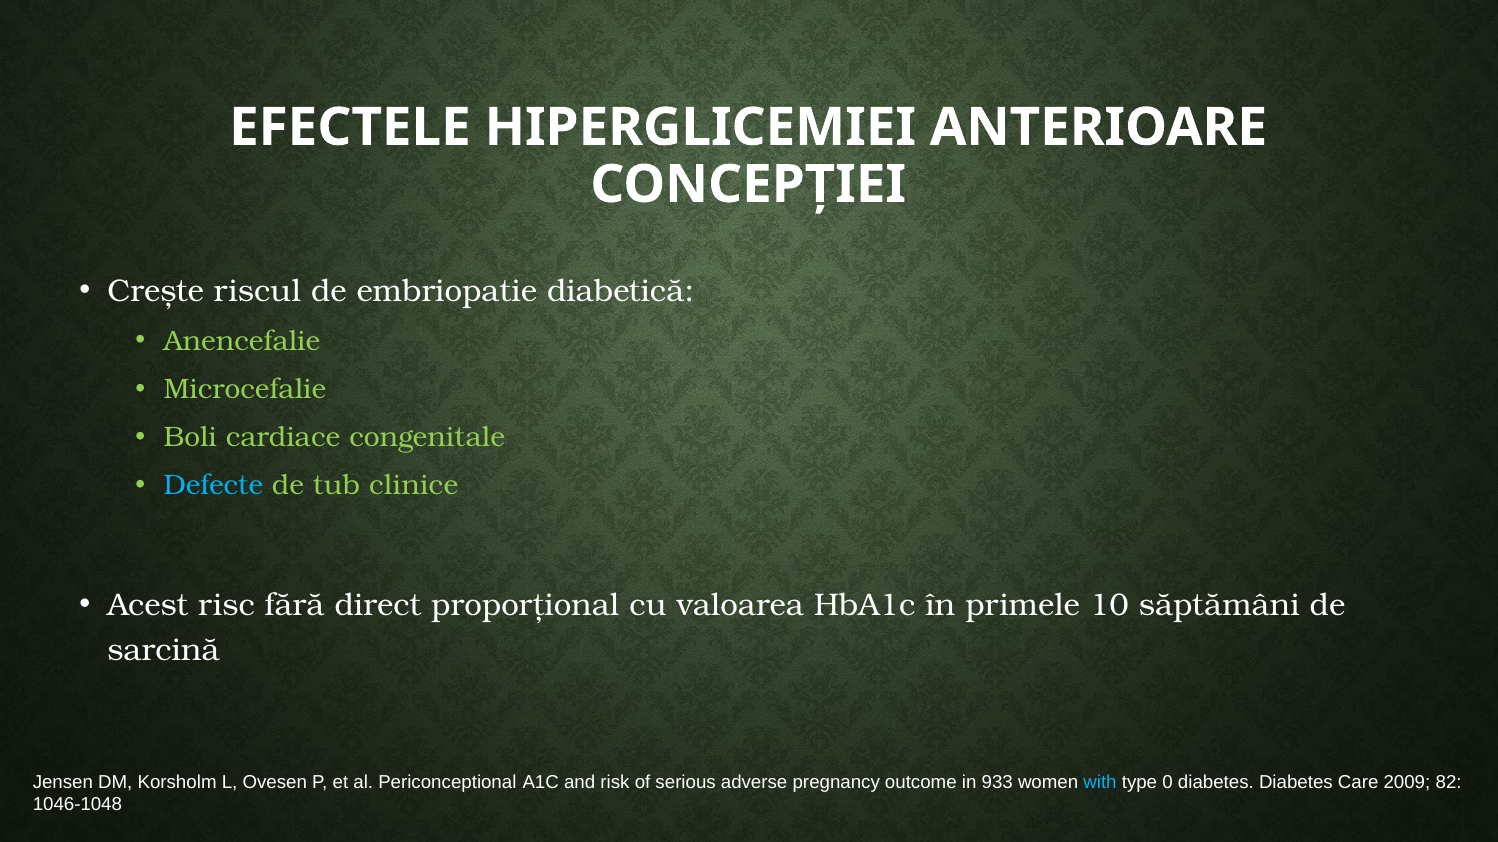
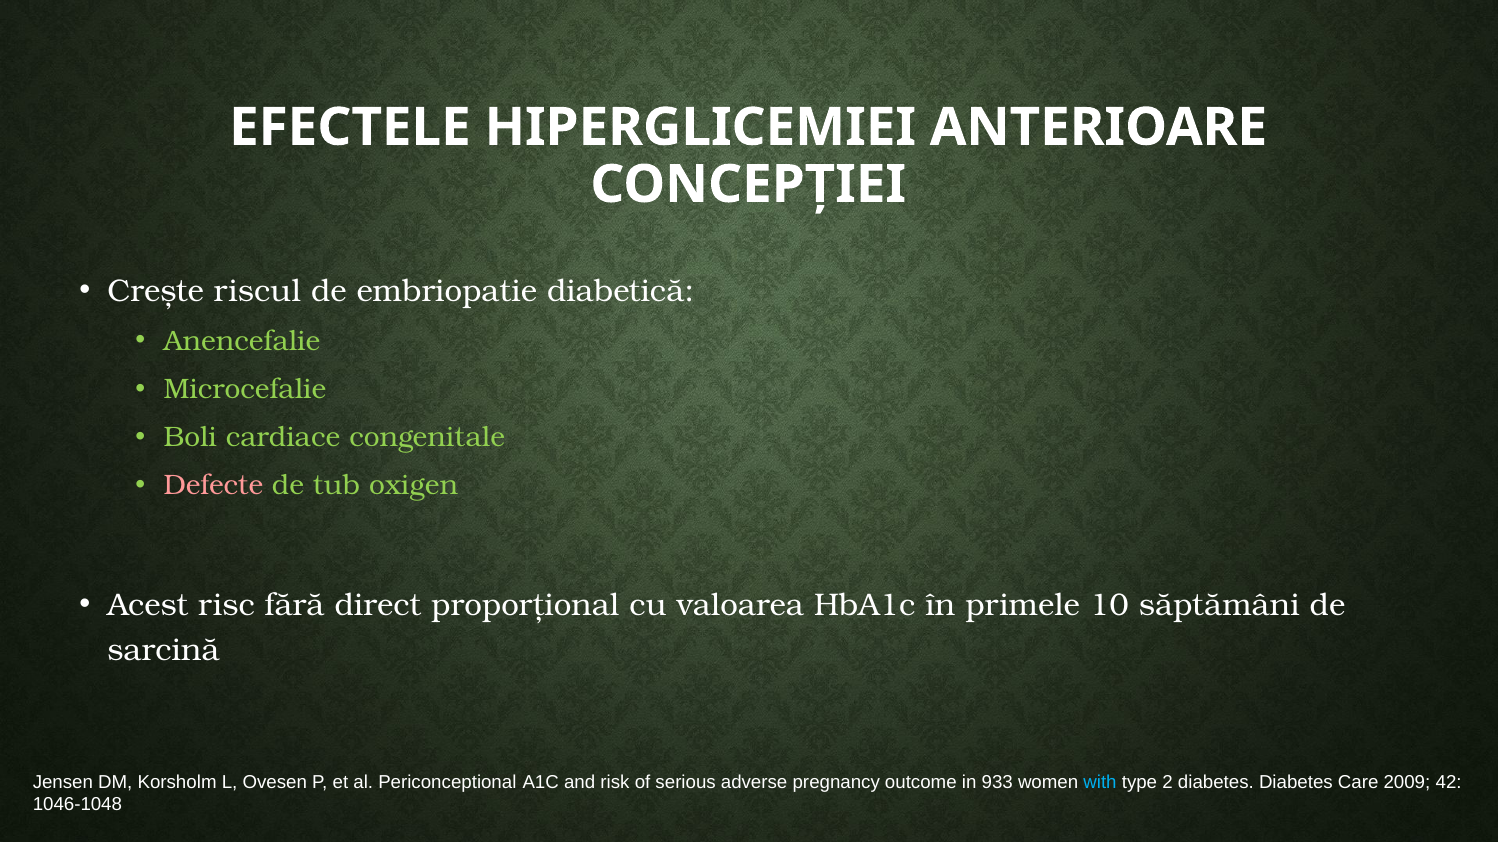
Defecte colour: light blue -> pink
clinice: clinice -> oxigen
0: 0 -> 2
82: 82 -> 42
